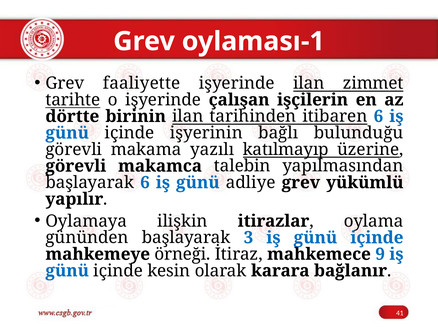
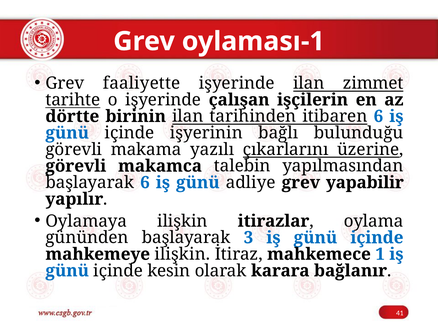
katılmayıp: katılmayıp -> çıkarlarını
yükümlü: yükümlü -> yapabilir
mahkemeye örneği: örneği -> ilişkin
9: 9 -> 1
